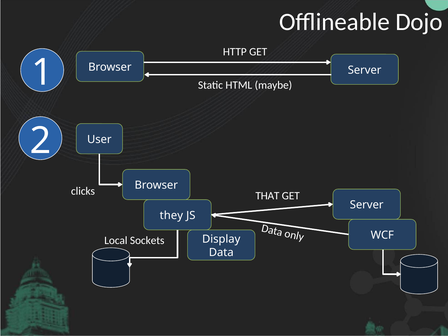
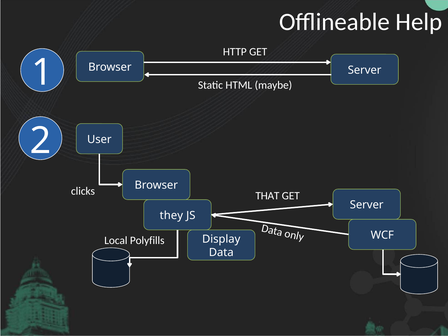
Dojo: Dojo -> Help
Sockets: Sockets -> Polyfills
